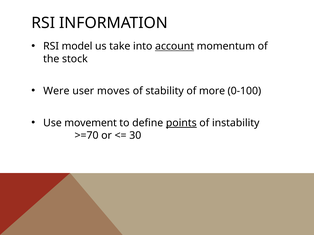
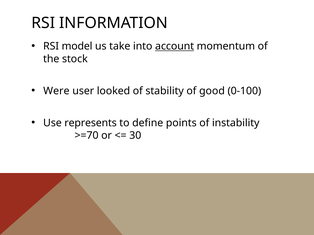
moves: moves -> looked
more: more -> good
movement: movement -> represents
points underline: present -> none
